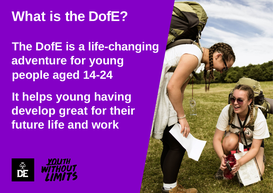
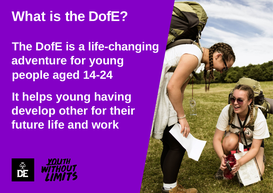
great: great -> other
